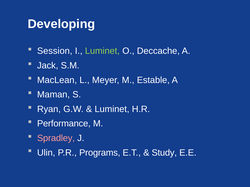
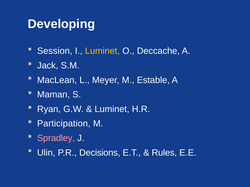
Luminet at (102, 51) colour: light green -> yellow
Performance: Performance -> Participation
Programs: Programs -> Decisions
Study: Study -> Rules
